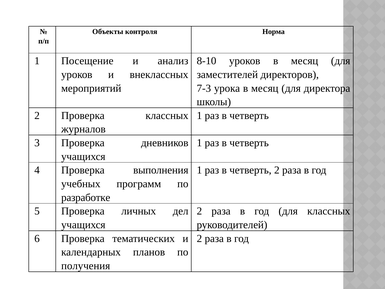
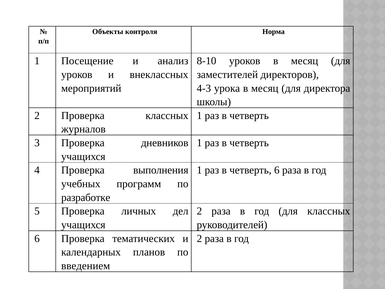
7-3: 7-3 -> 4-3
четверть 2: 2 -> 6
получения: получения -> введением
